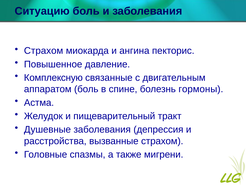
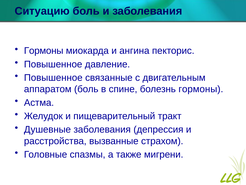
Страхом at (44, 51): Страхом -> Гормоны
Комплексную at (53, 77): Комплексную -> Повышенное
